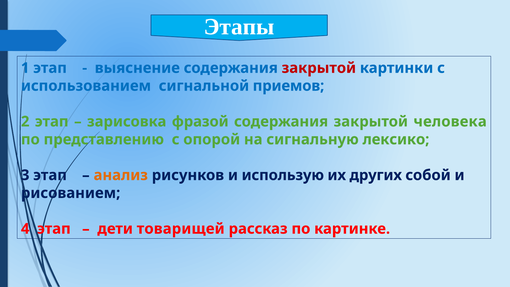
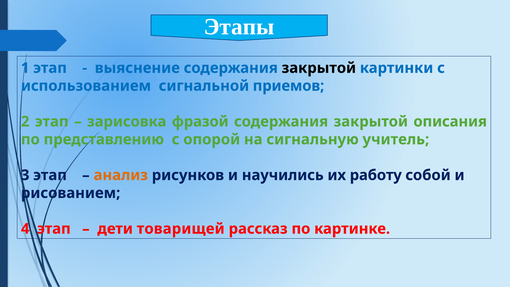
закрытой at (319, 68) colour: red -> black
человека: человека -> описания
лексико: лексико -> учитель
использую: использую -> научились
других: других -> работу
